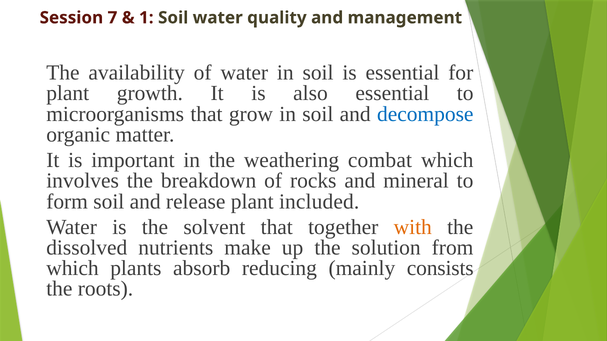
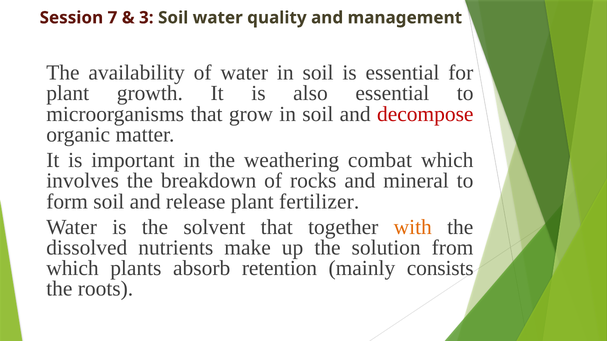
1: 1 -> 3
decompose colour: blue -> red
included: included -> fertilizer
reducing: reducing -> retention
